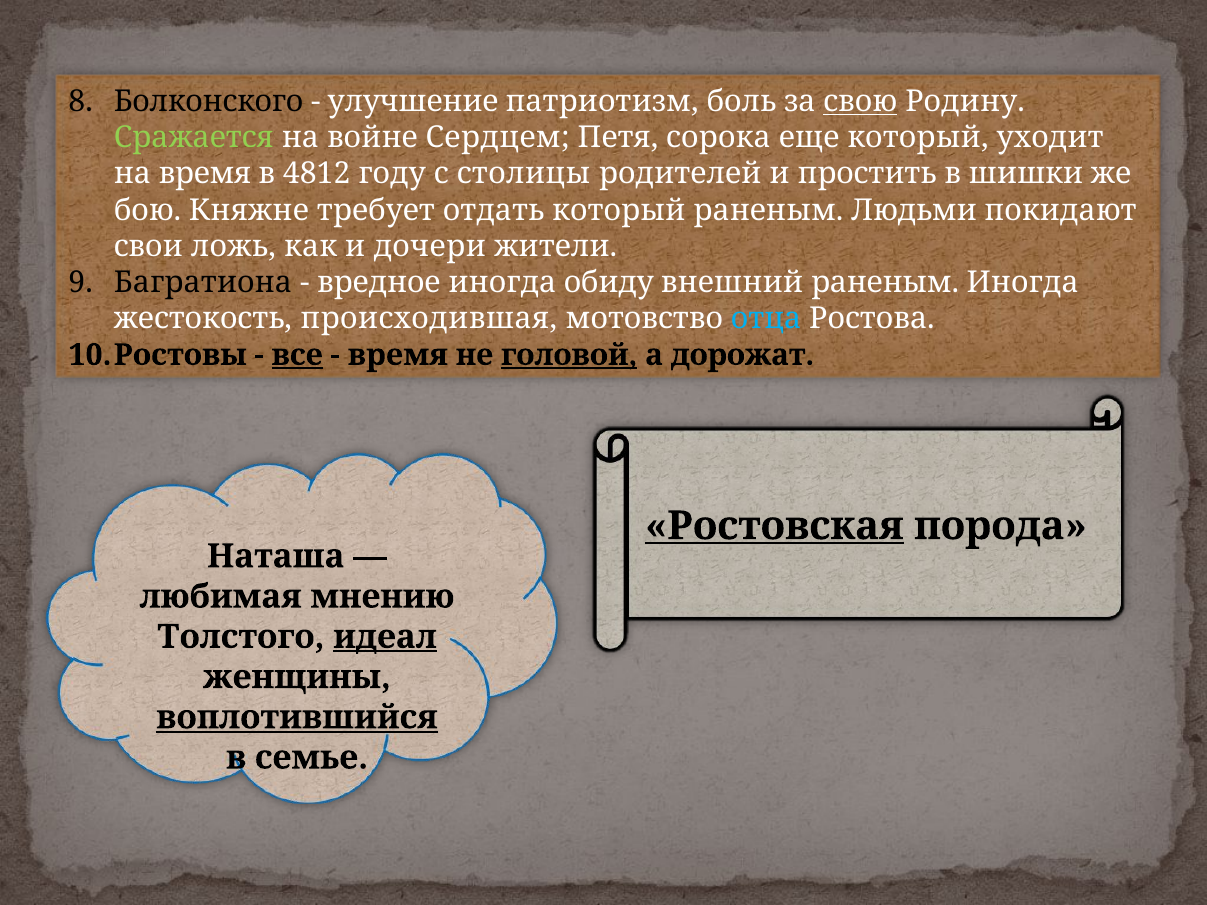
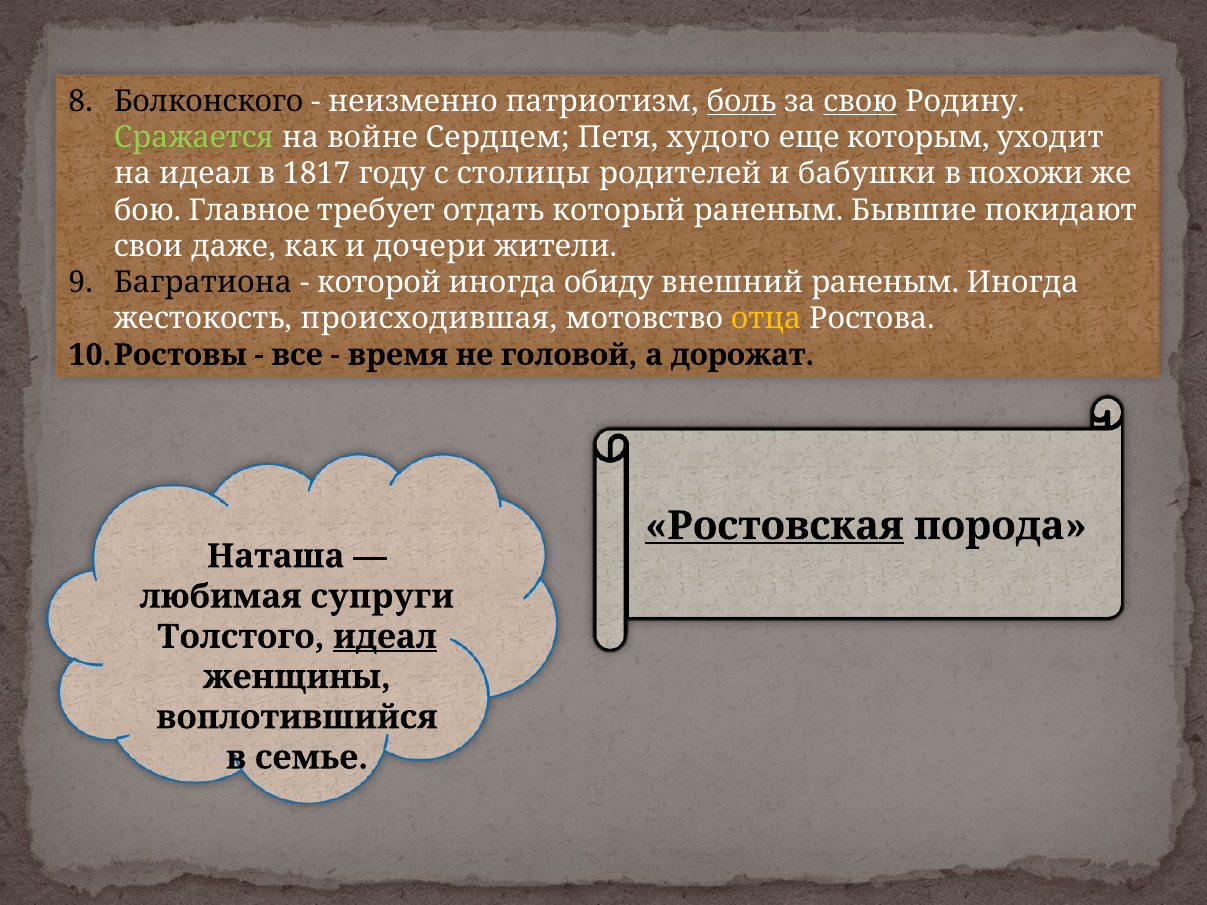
улучшение: улучшение -> неизменно
боль underline: none -> present
сорока: сорока -> худого
еще который: который -> которым
на время: время -> идеал
4812: 4812 -> 1817
простить: простить -> бабушки
шишки: шишки -> похожи
Княжне: Княжне -> Главное
Людьми: Людьми -> Бывшие
ложь: ложь -> даже
вредное: вредное -> которой
отца colour: light blue -> yellow
все underline: present -> none
головой underline: present -> none
мнению: мнению -> супруги
воплотившийся underline: present -> none
